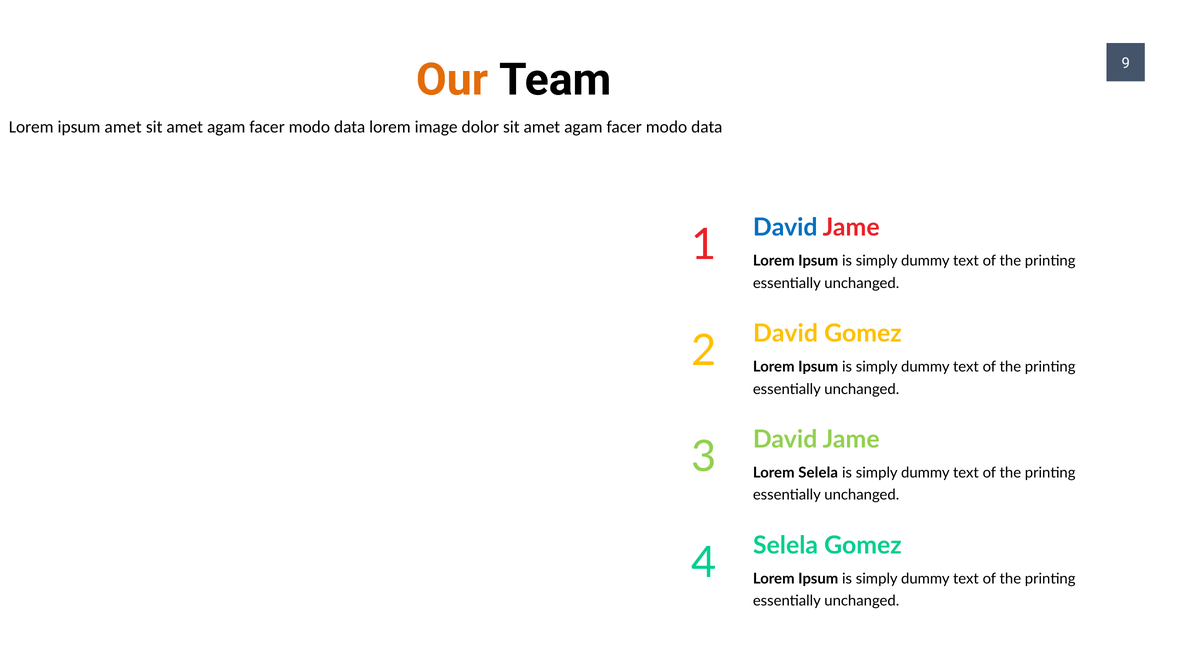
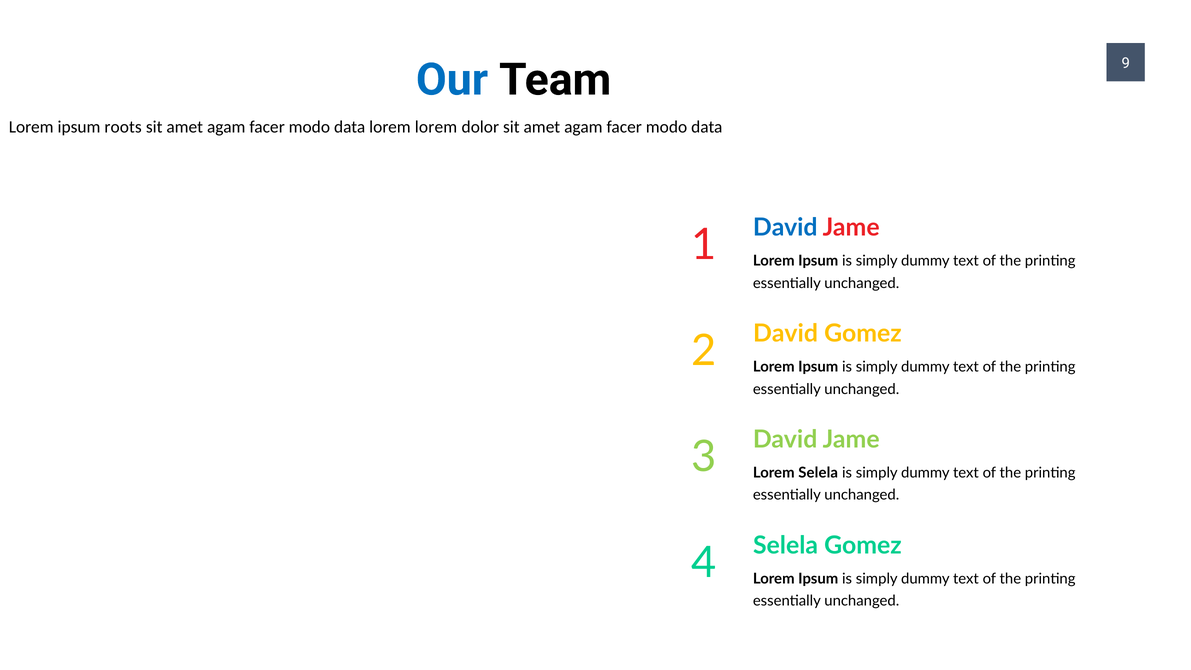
Our colour: orange -> blue
ipsum amet: amet -> roots
lorem image: image -> lorem
